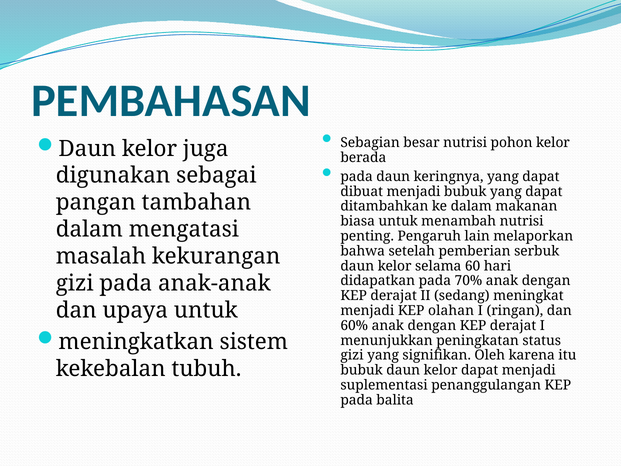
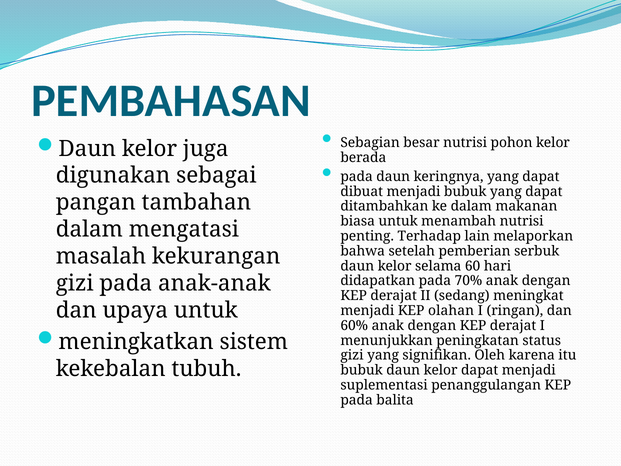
Pengaruh: Pengaruh -> Terhadap
